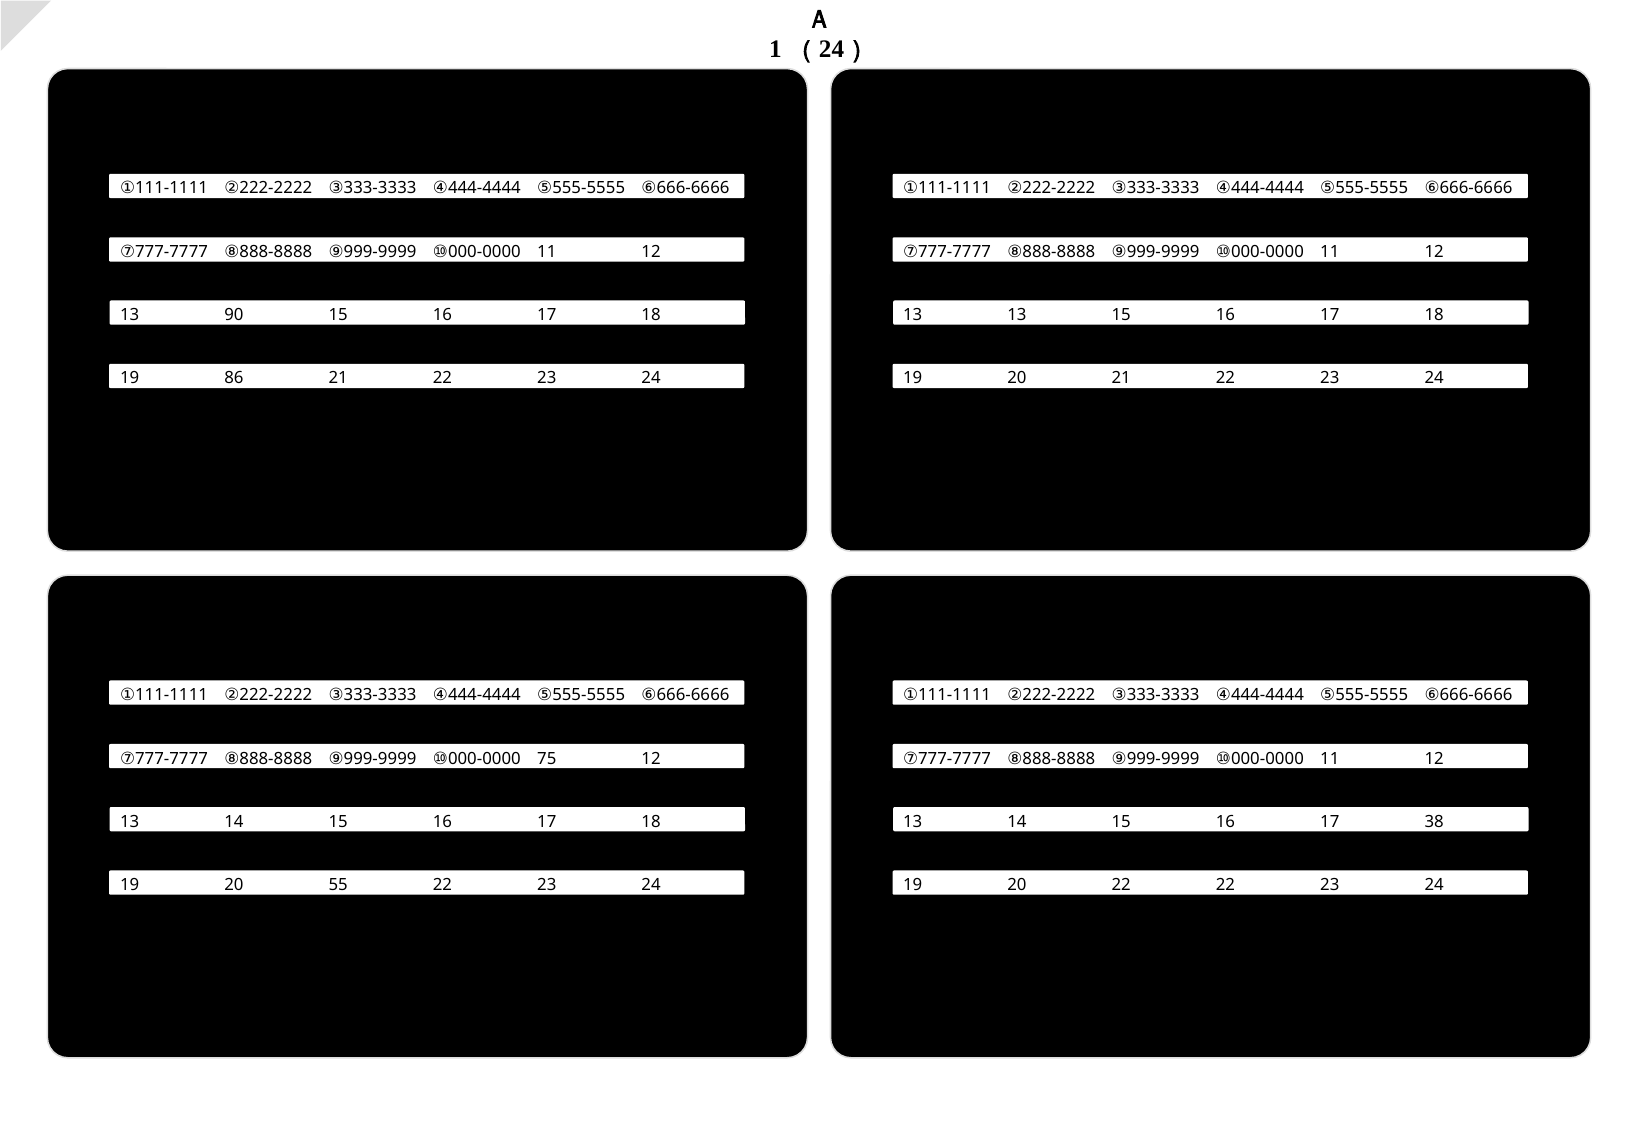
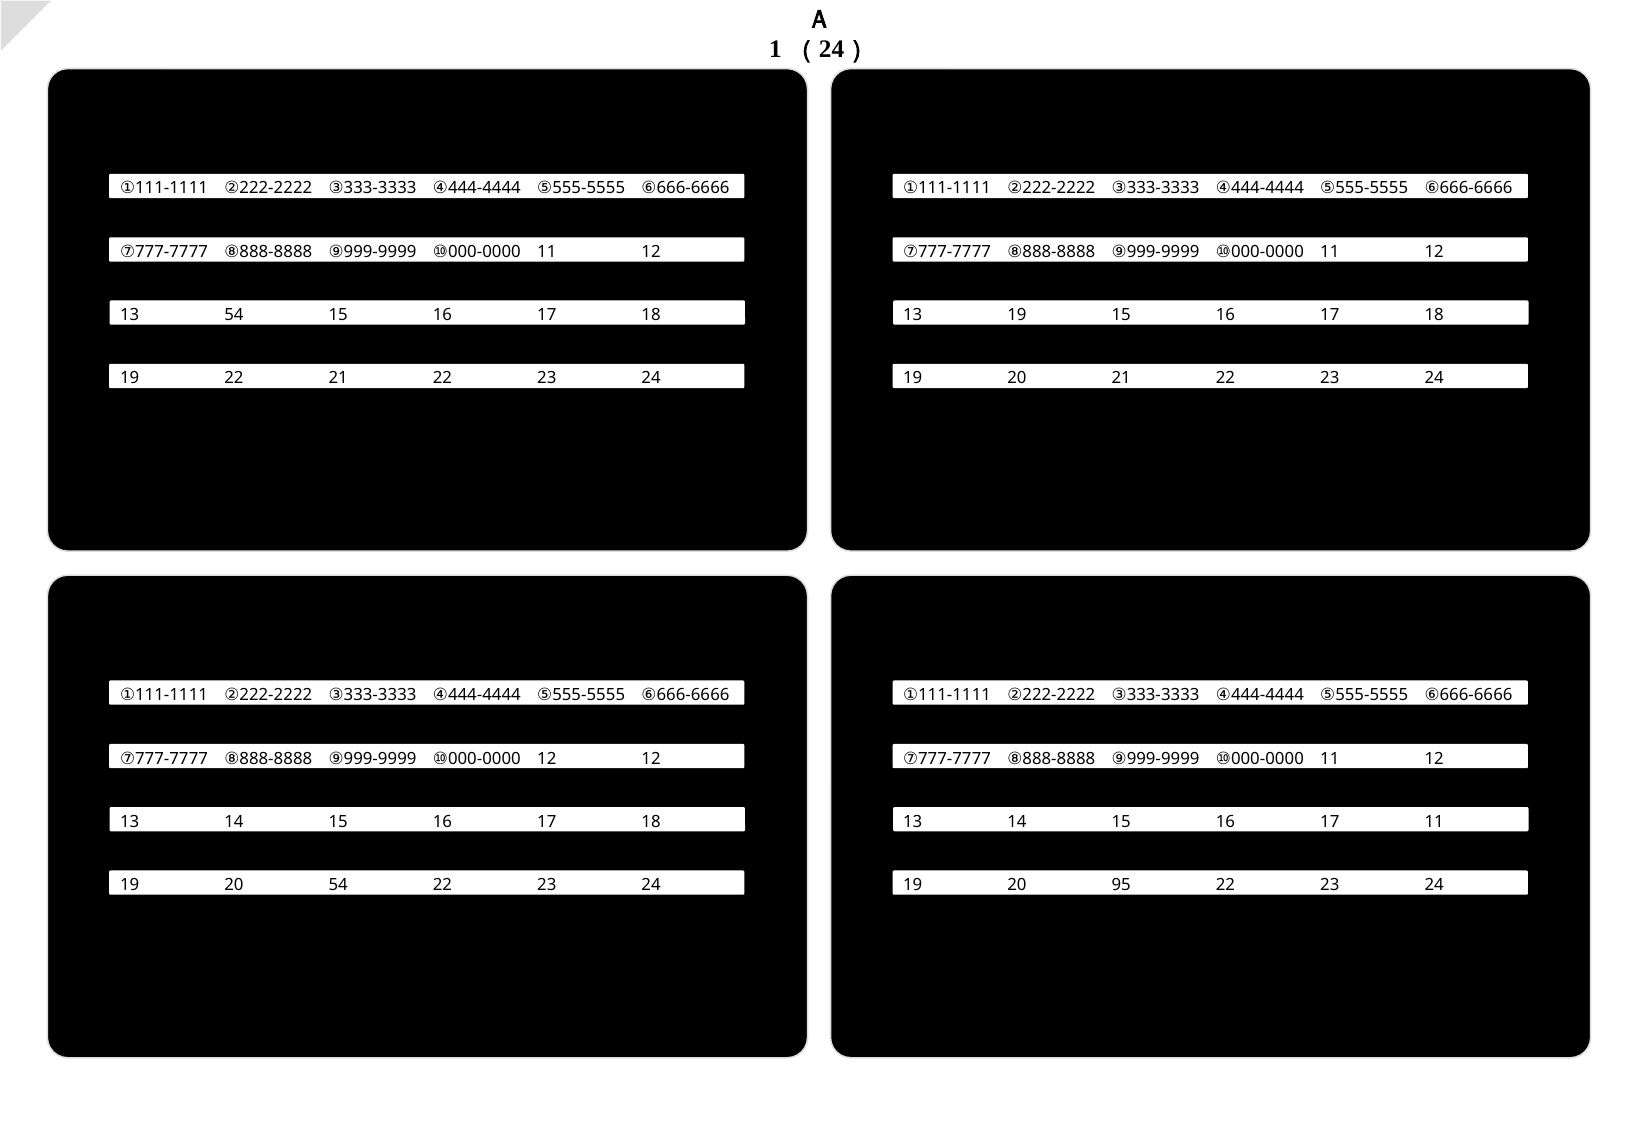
13 90: 90 -> 54
13 13: 13 -> 19
19 86: 86 -> 22
⑩000-0000 75: 75 -> 12
17 38: 38 -> 11
20 55: 55 -> 54
20 22: 22 -> 95
